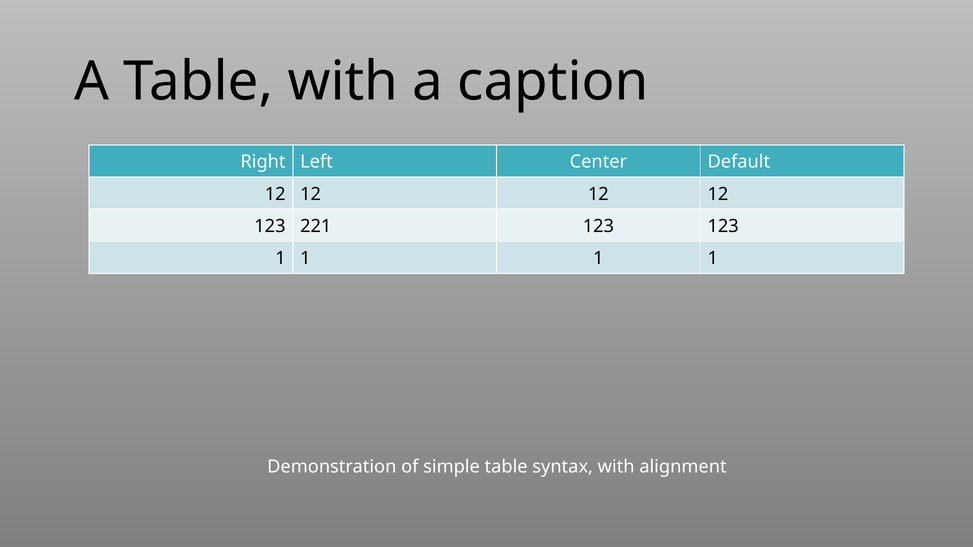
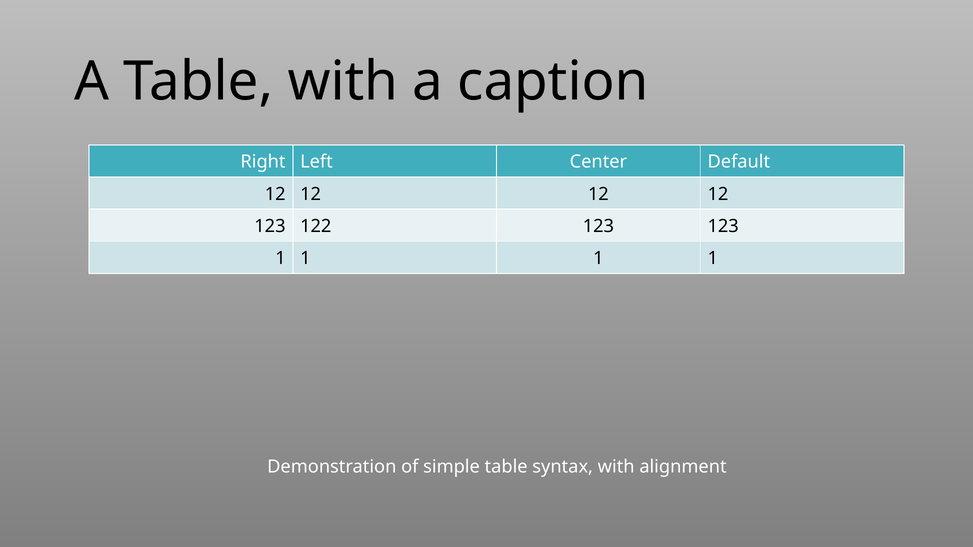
221: 221 -> 122
